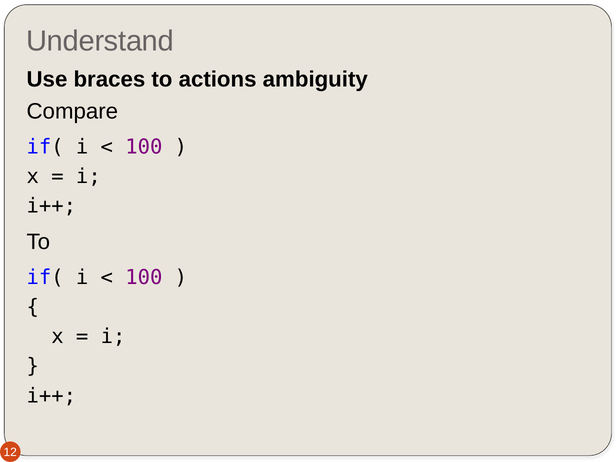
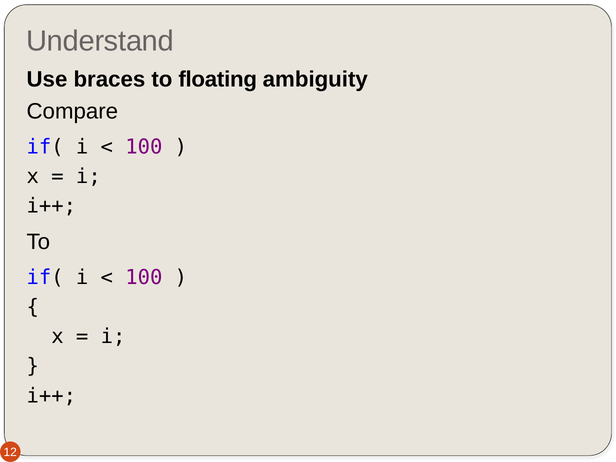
actions: actions -> floating
